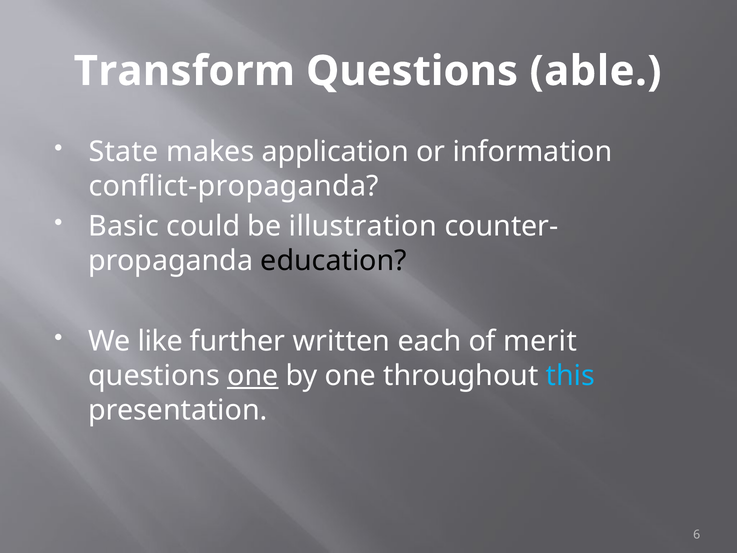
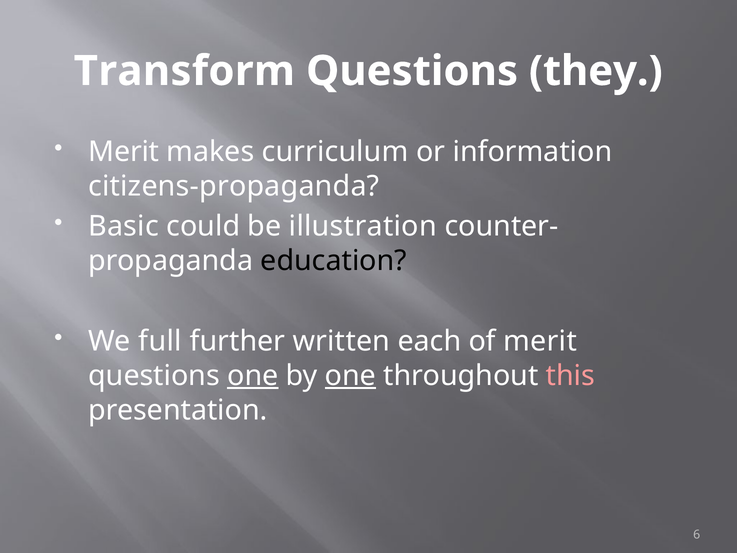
able: able -> they
State at (124, 152): State -> Merit
application: application -> curriculum
conflict-propaganda: conflict-propaganda -> citizens-propaganda
like: like -> full
one at (350, 376) underline: none -> present
this colour: light blue -> pink
